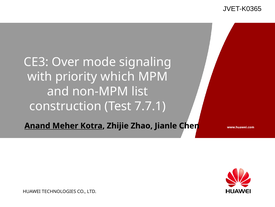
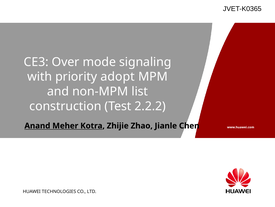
which: which -> adopt
7.7.1: 7.7.1 -> 2.2.2
